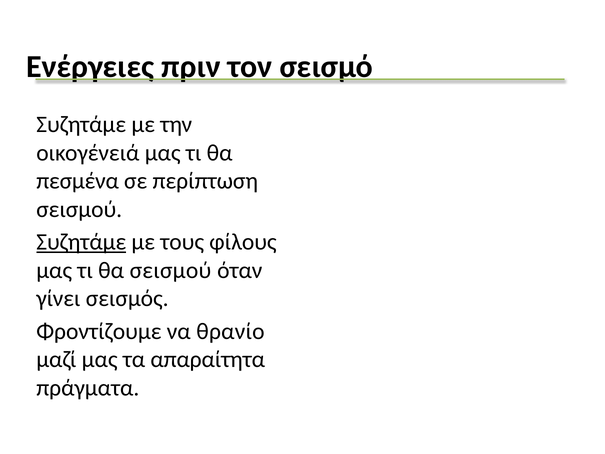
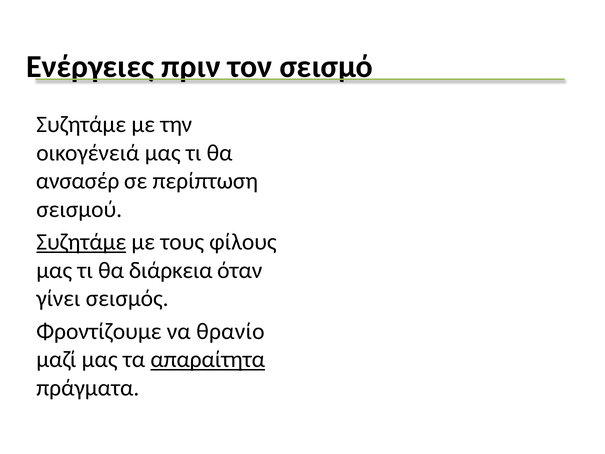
πεσμένα: πεσμένα -> ανσασέρ
θα σεισμού: σεισμού -> διάρκεια
απαραίτητα underline: none -> present
